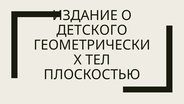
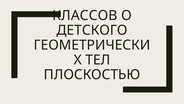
ИЗДАНИЕ: ИЗДАНИЕ -> КЛАССОВ
